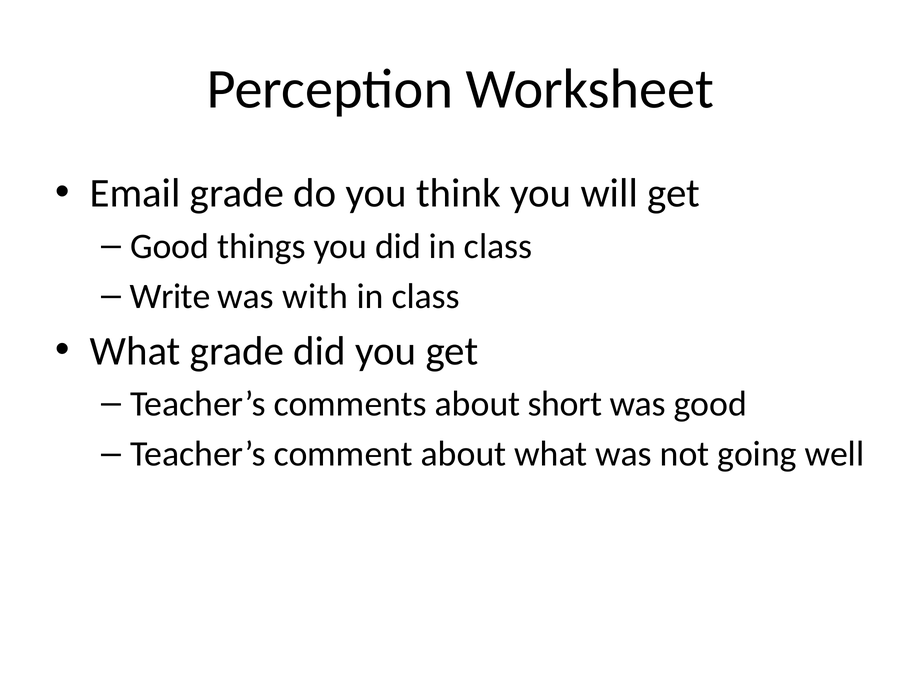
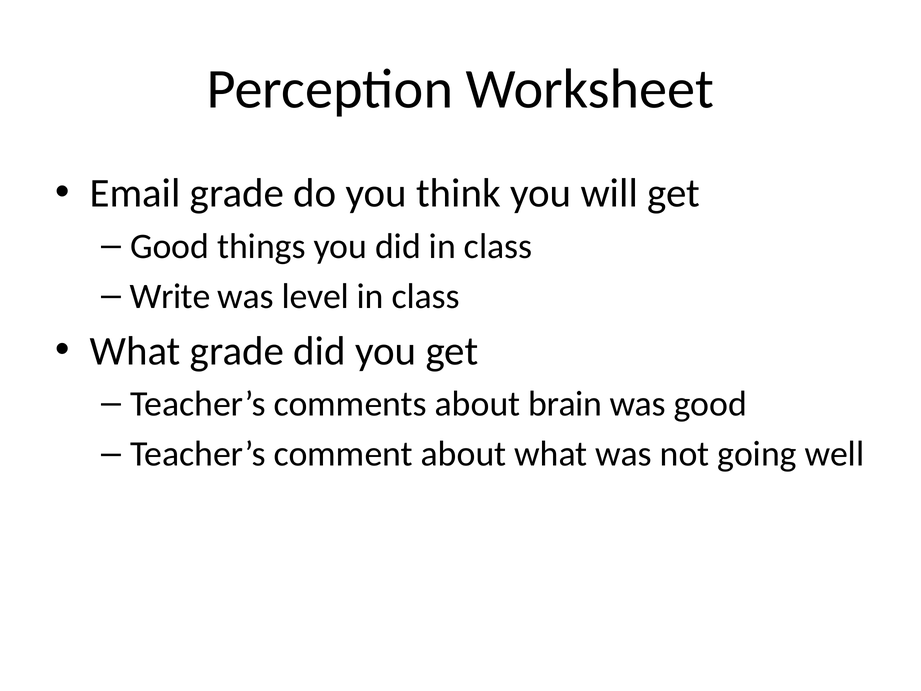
with: with -> level
short: short -> brain
